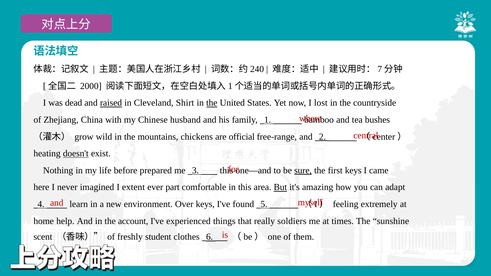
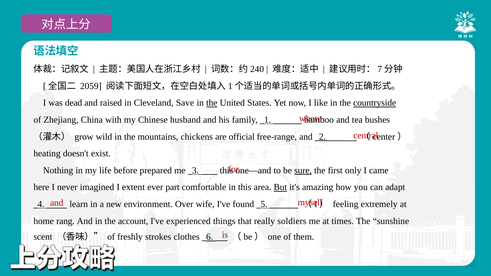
2000: 2000 -> 2059
raised underline: present -> none
Shirt: Shirt -> Save
lost: lost -> like
countryside underline: none -> present
doesn't underline: present -> none
first keys: keys -> only
Over keys: keys -> wife
help: help -> rang
student: student -> strokes
